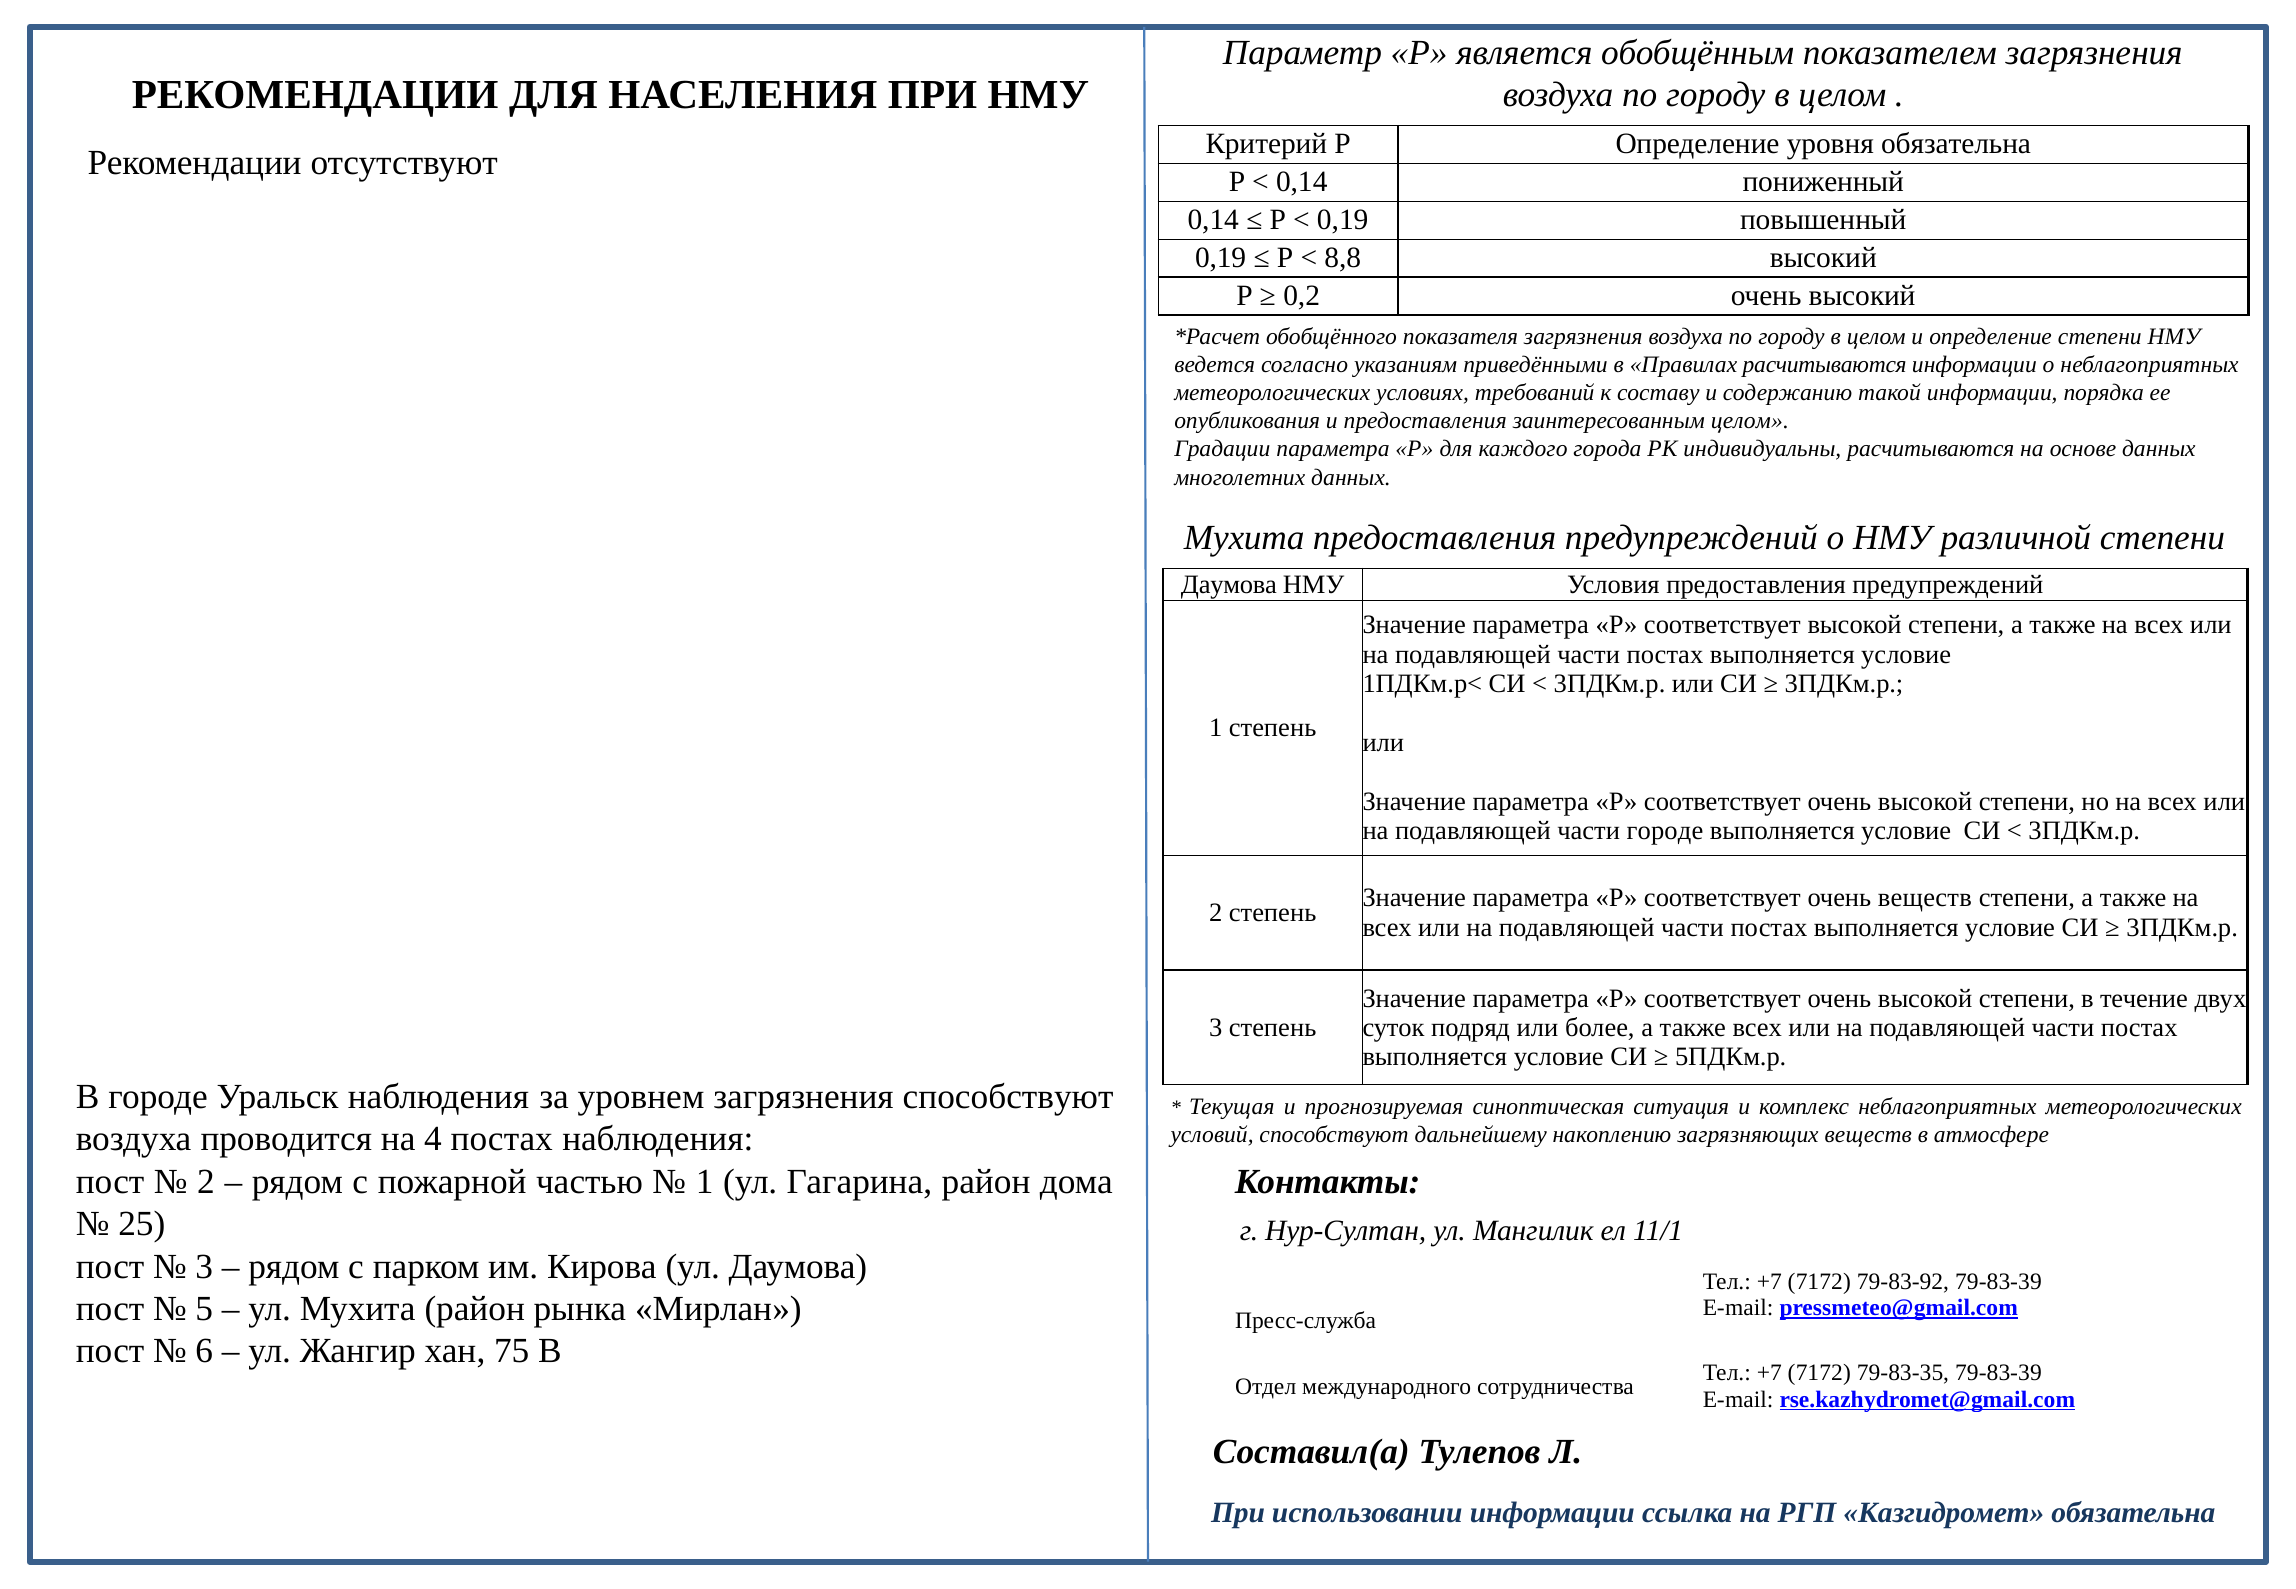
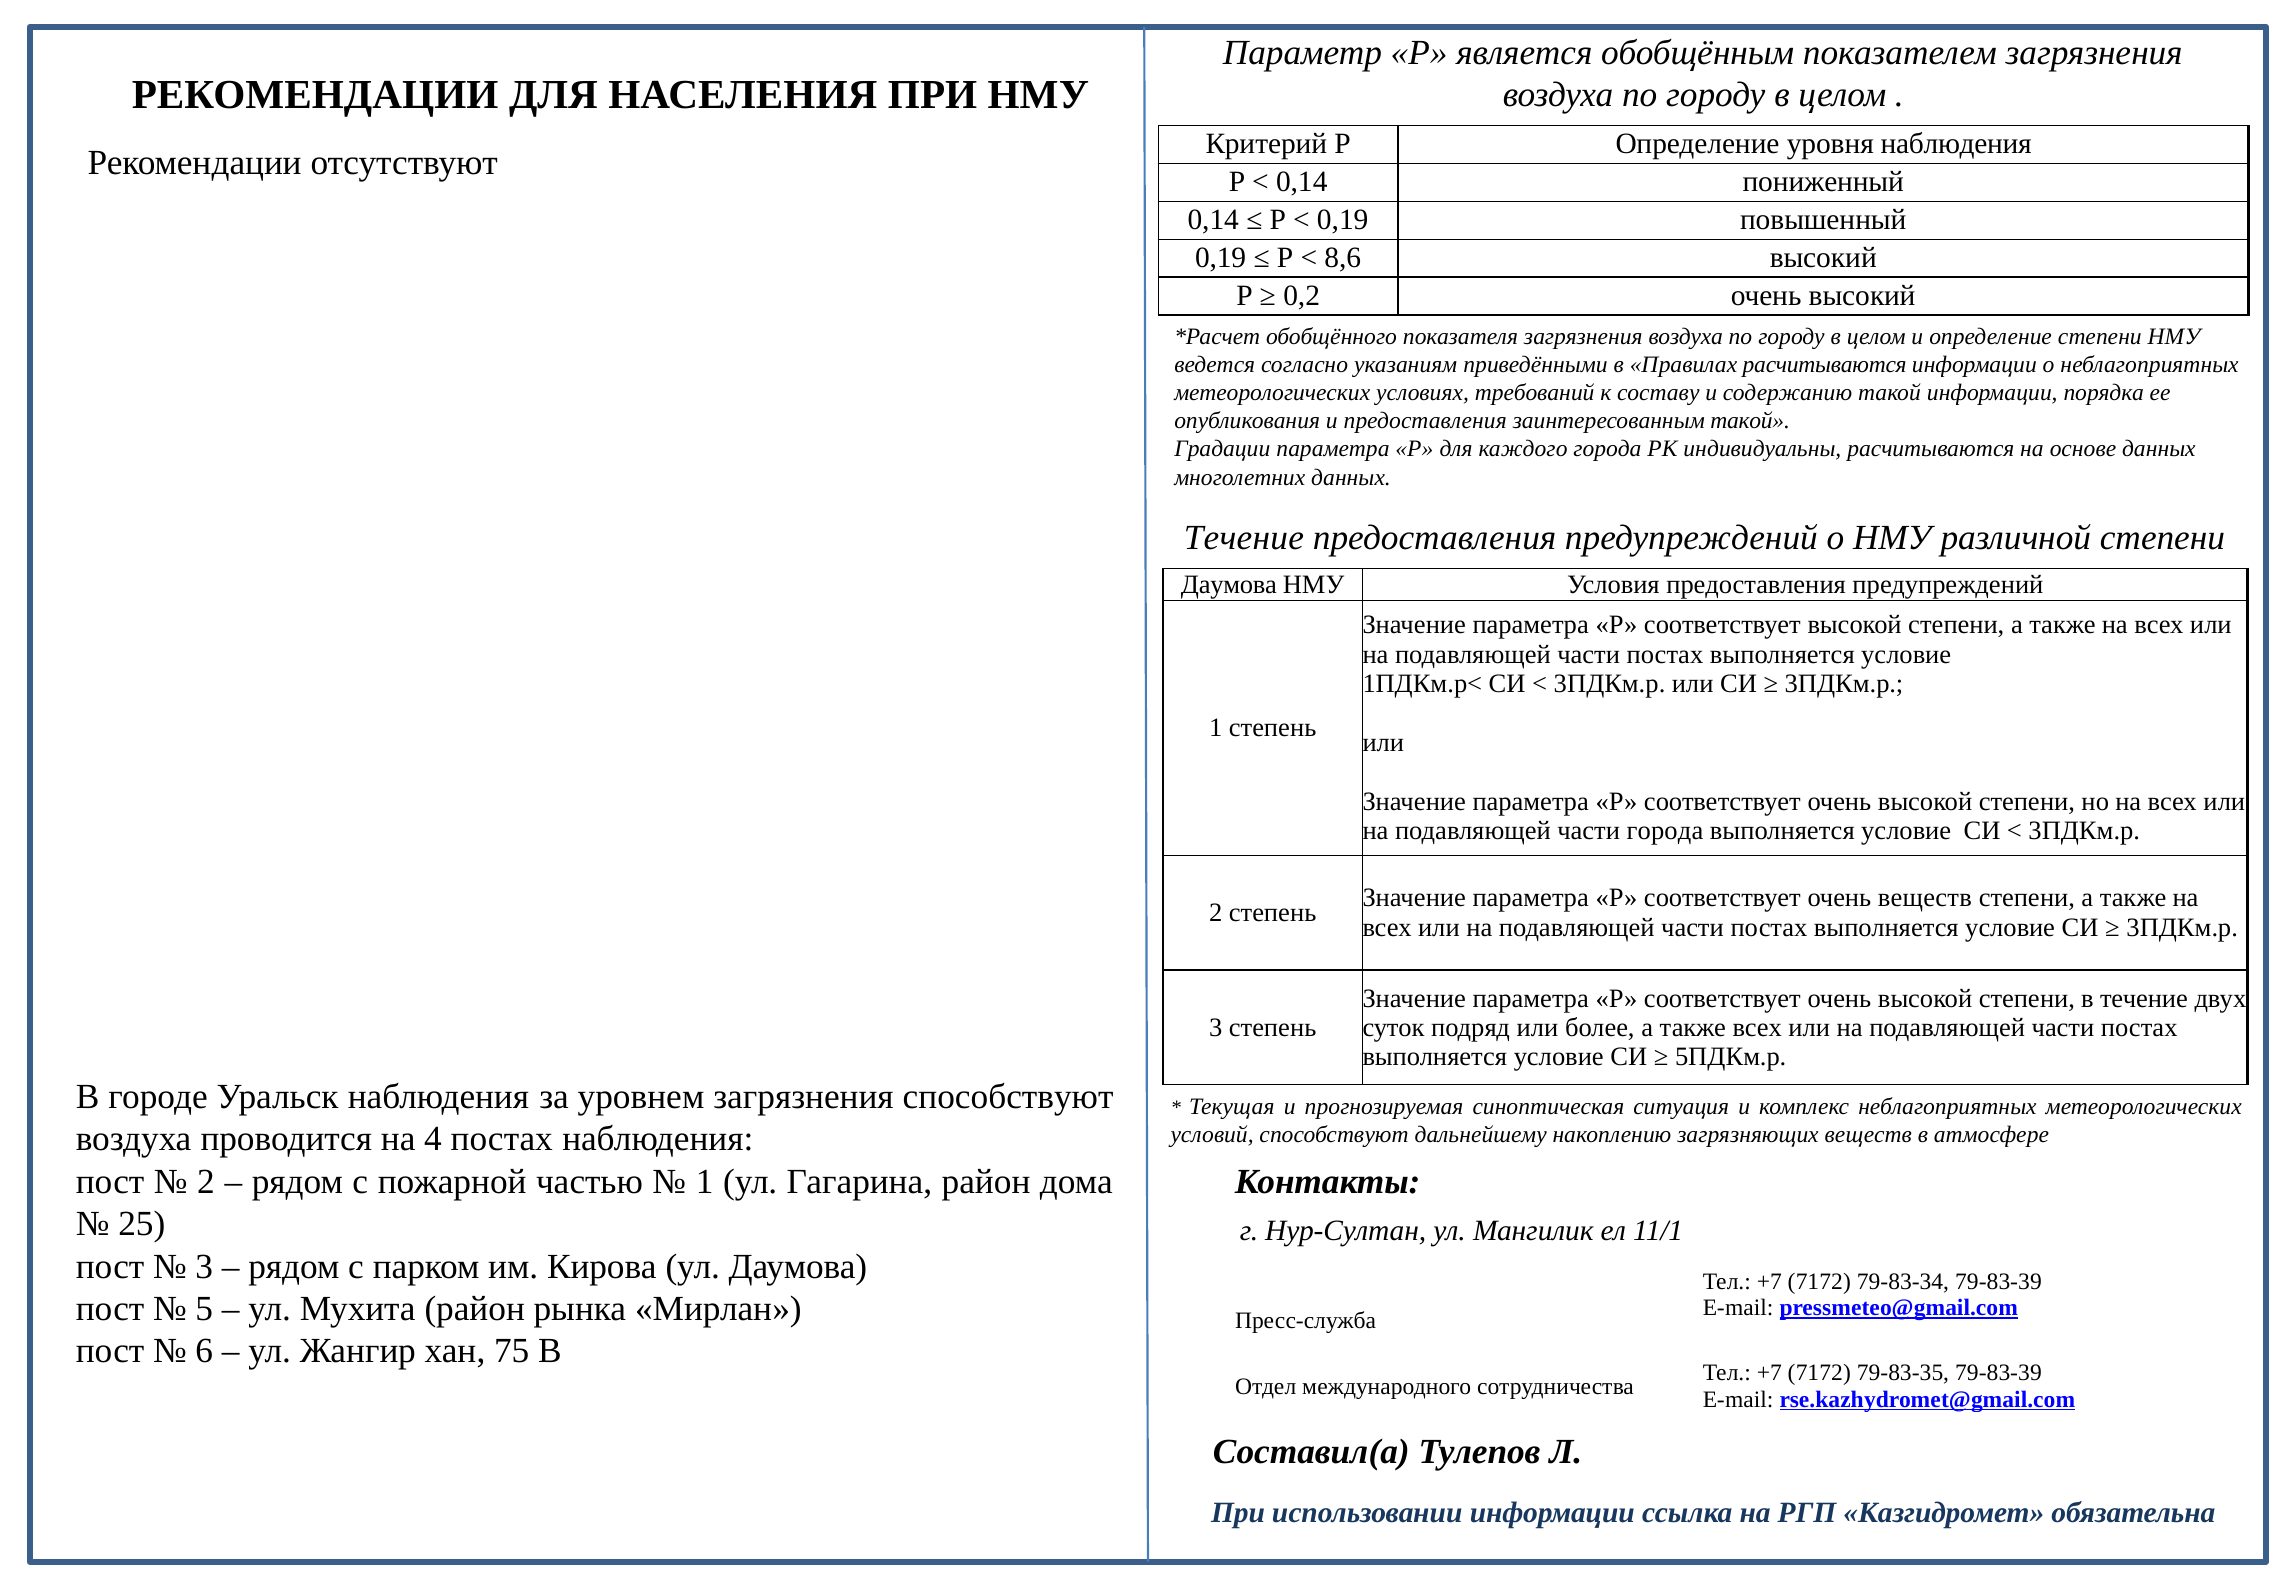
уровня обязательна: обязательна -> наблюдения
8,8: 8,8 -> 8,6
заинтересованным целом: целом -> такой
Мухита at (1244, 538): Мухита -> Течение
части городе: городе -> города
79-83-92: 79-83-92 -> 79-83-34
